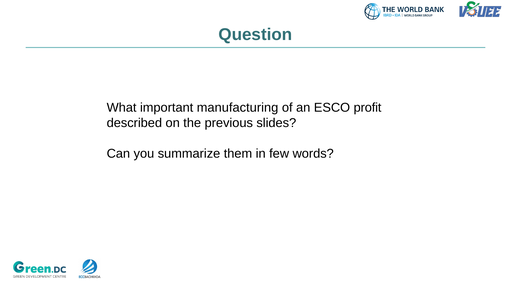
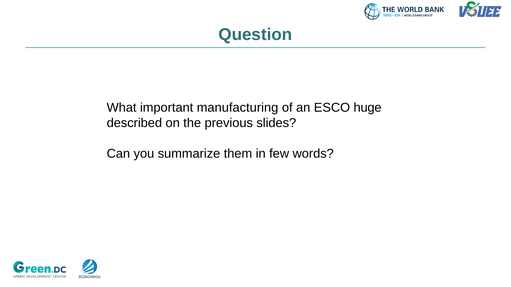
profit: profit -> huge
